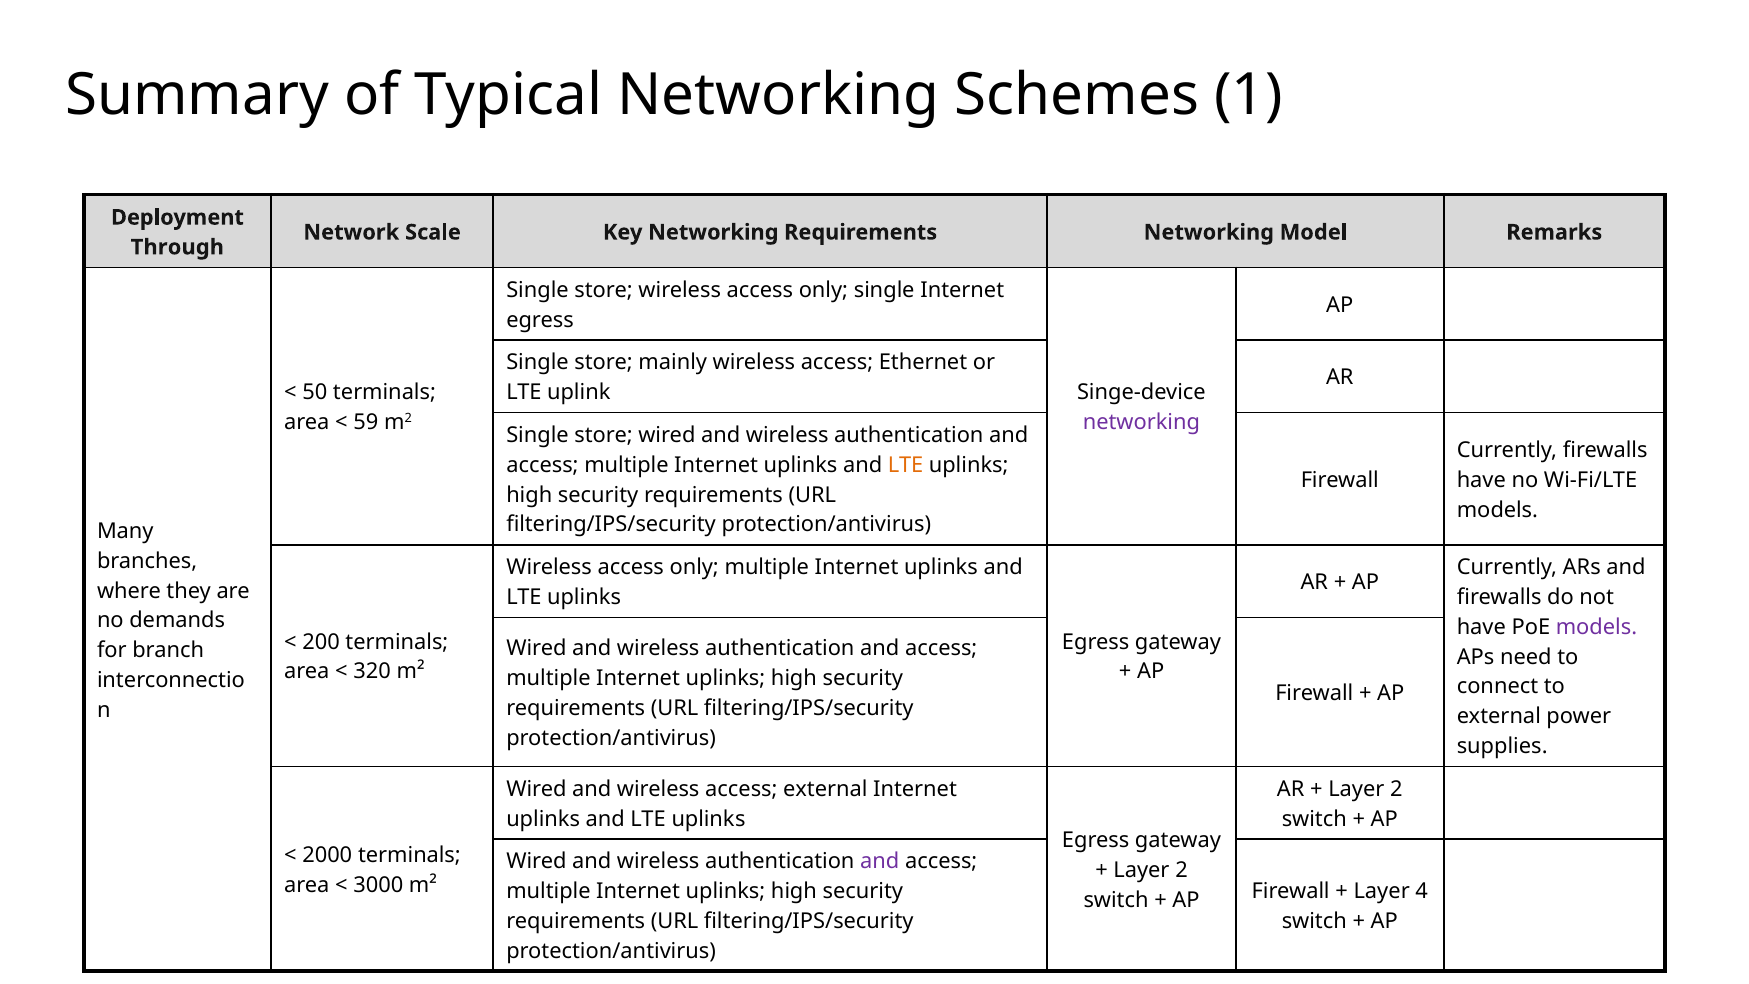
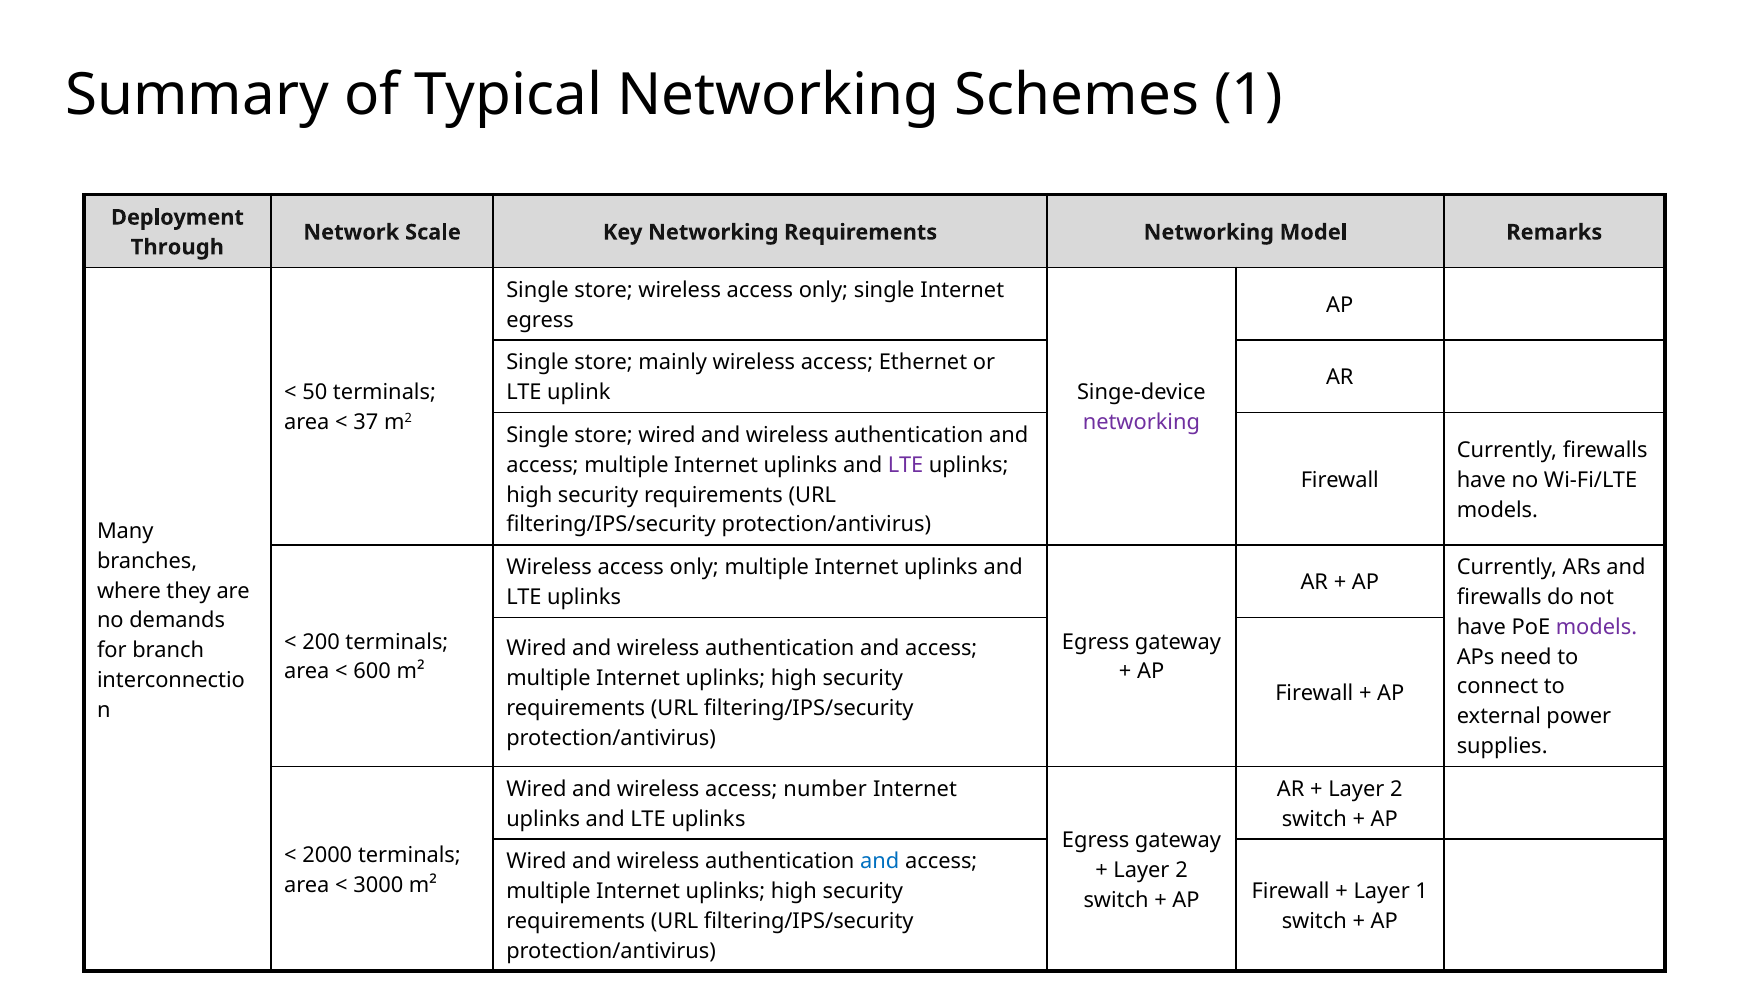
59: 59 -> 37
LTE at (906, 465) colour: orange -> purple
320: 320 -> 600
access external: external -> number
and at (880, 862) colour: purple -> blue
Layer 4: 4 -> 1
